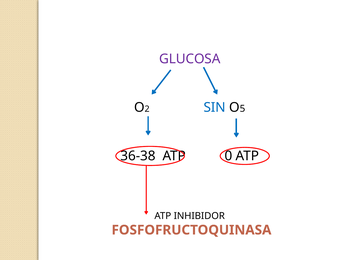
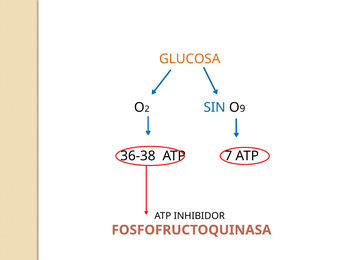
GLUCOSA colour: purple -> orange
5: 5 -> 9
0: 0 -> 7
